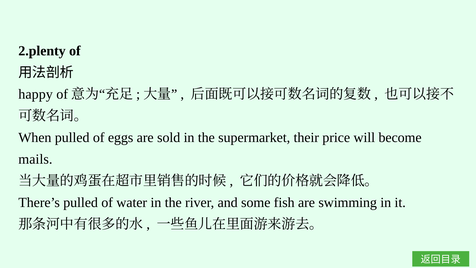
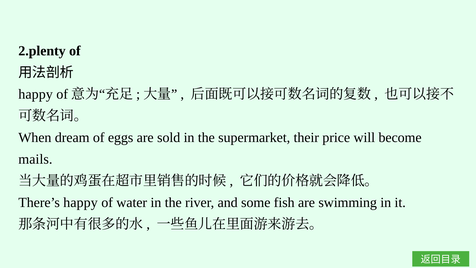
When pulled: pulled -> dream
There’s pulled: pulled -> happy
